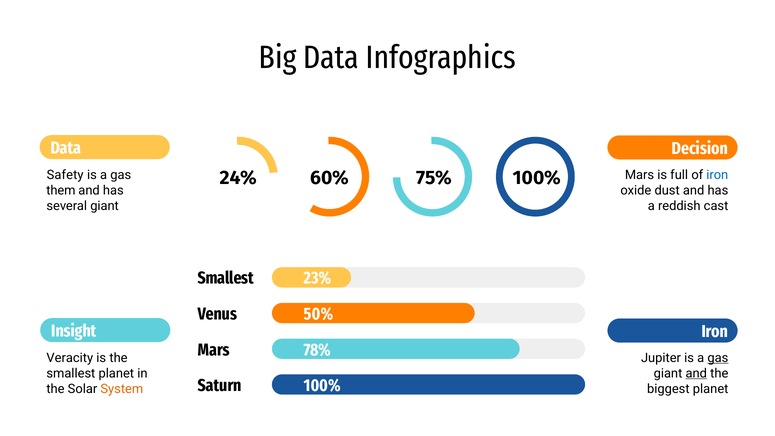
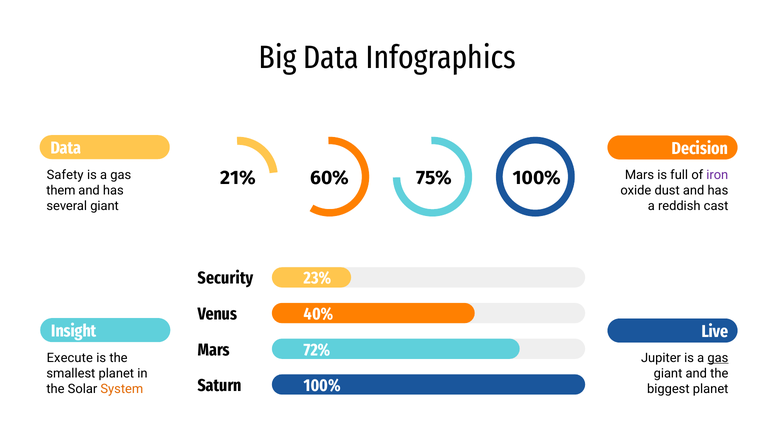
iron at (717, 175) colour: blue -> purple
24%: 24% -> 21%
Smallest at (226, 278): Smallest -> Security
50%: 50% -> 40%
Iron at (715, 332): Iron -> Live
78%: 78% -> 72%
Veracity: Veracity -> Execute
and at (696, 373) underline: present -> none
